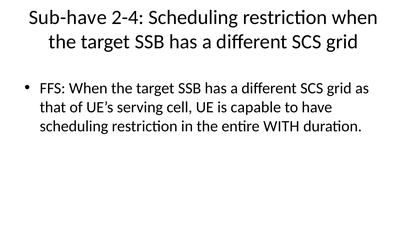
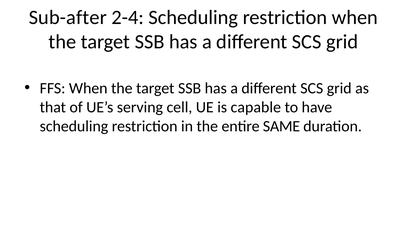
Sub-have: Sub-have -> Sub-after
WITH: WITH -> SAME
